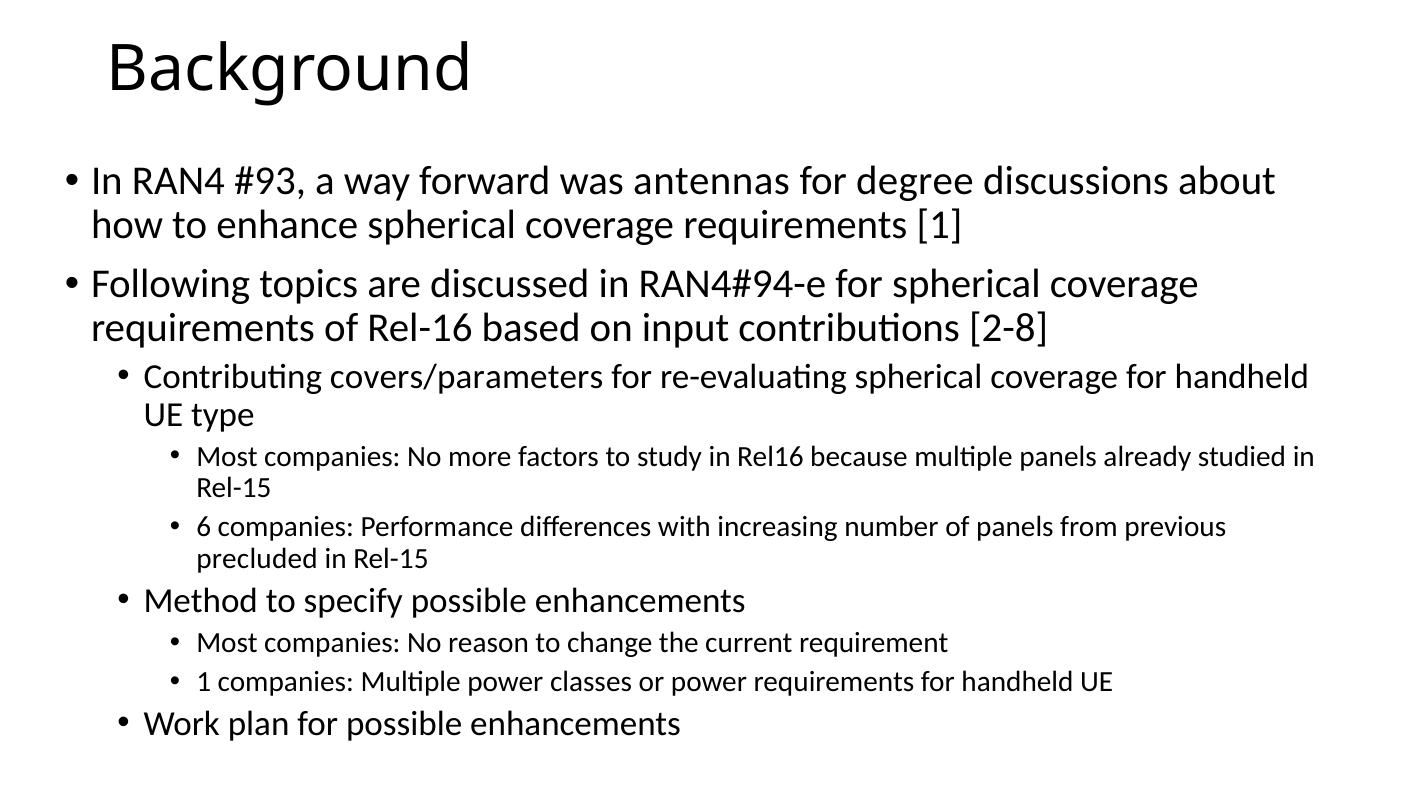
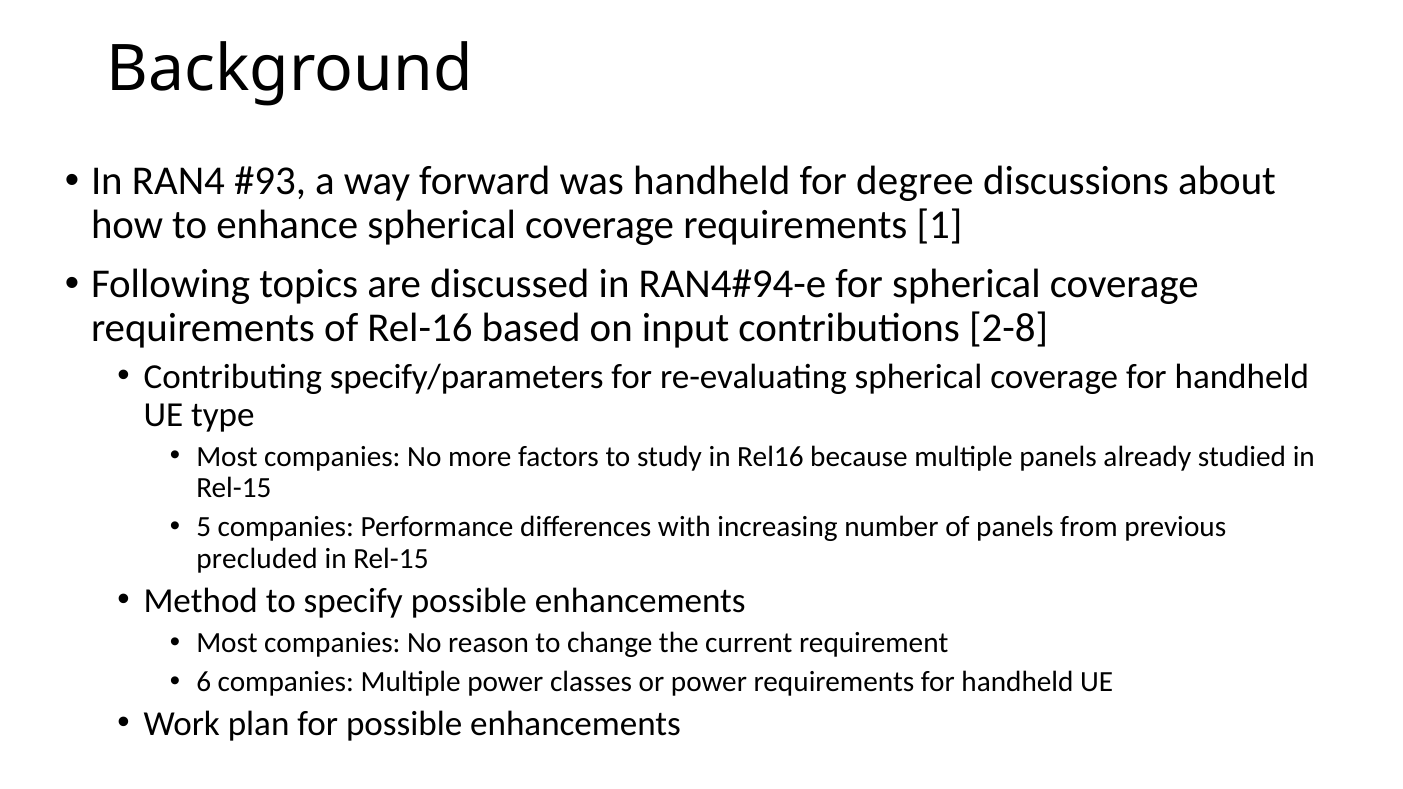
was antennas: antennas -> handheld
covers/parameters: covers/parameters -> specify/parameters
6: 6 -> 5
1 at (204, 682): 1 -> 6
